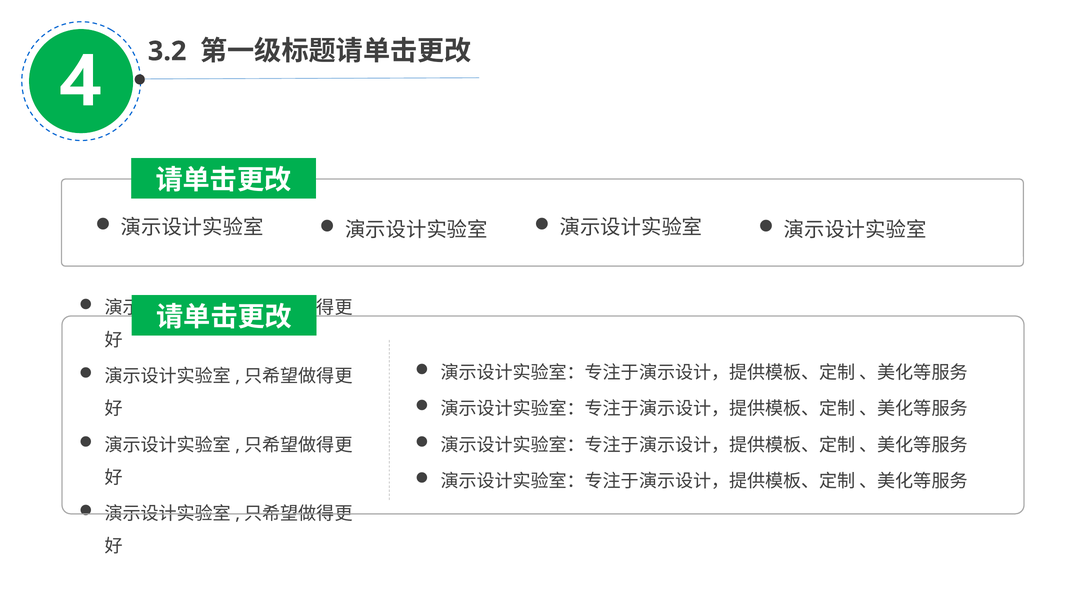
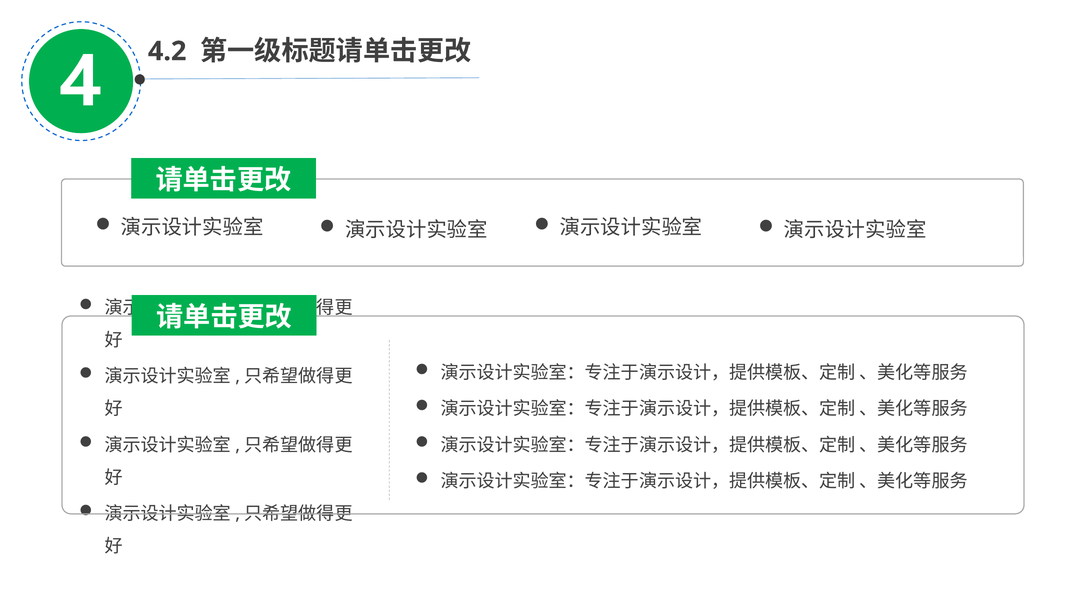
3.2: 3.2 -> 4.2
